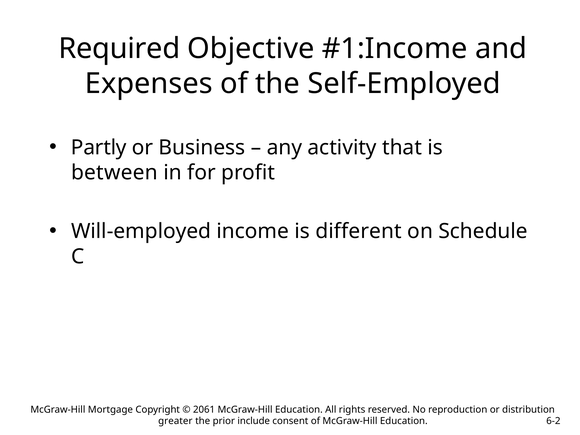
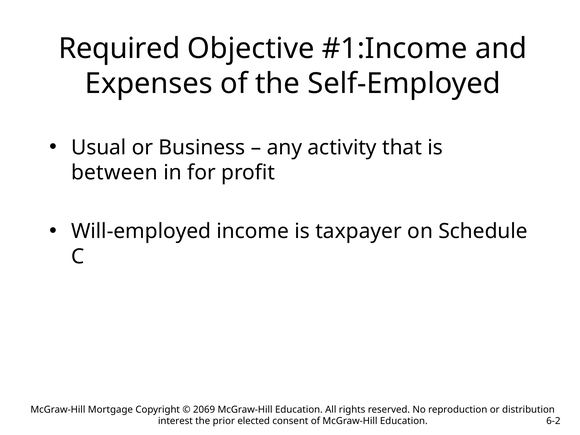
Partly: Partly -> Usual
different: different -> taxpayer
2061: 2061 -> 2069
greater: greater -> interest
include: include -> elected
